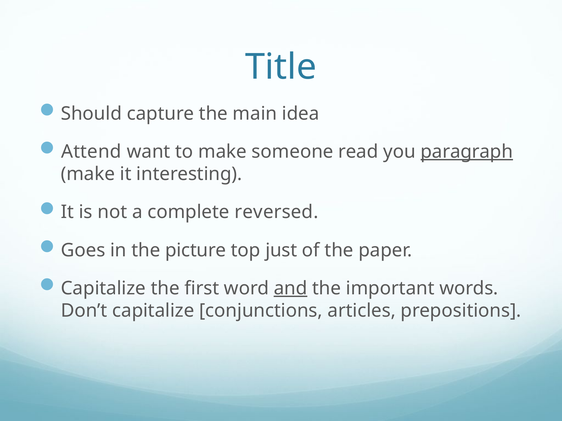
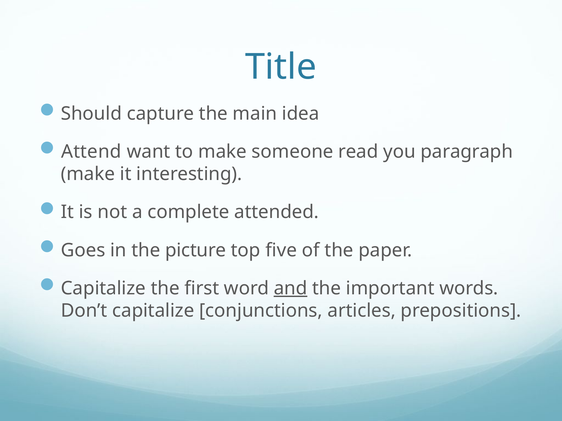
paragraph underline: present -> none
reversed: reversed -> attended
just: just -> five
